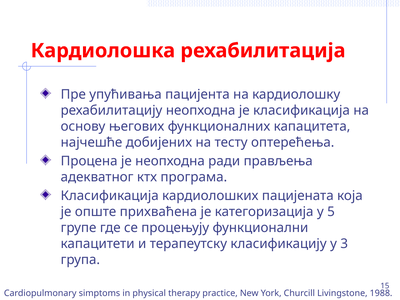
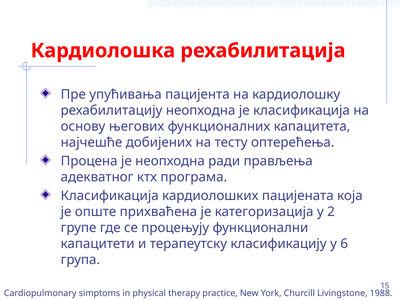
5: 5 -> 2
3: 3 -> 6
